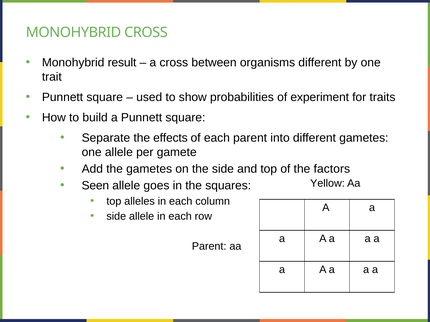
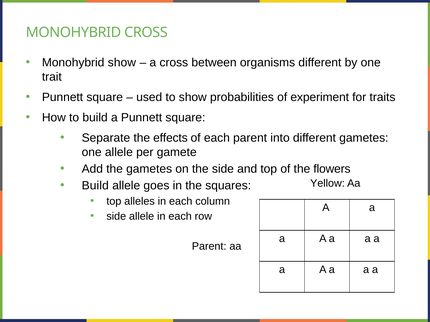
Monohybrid result: result -> show
factors: factors -> flowers
Seen at (95, 186): Seen -> Build
